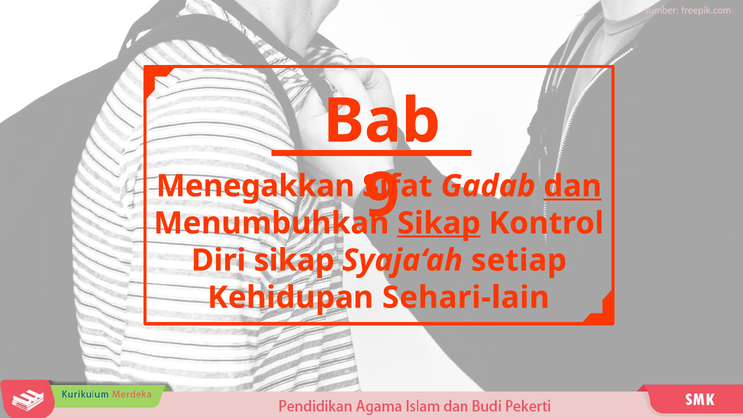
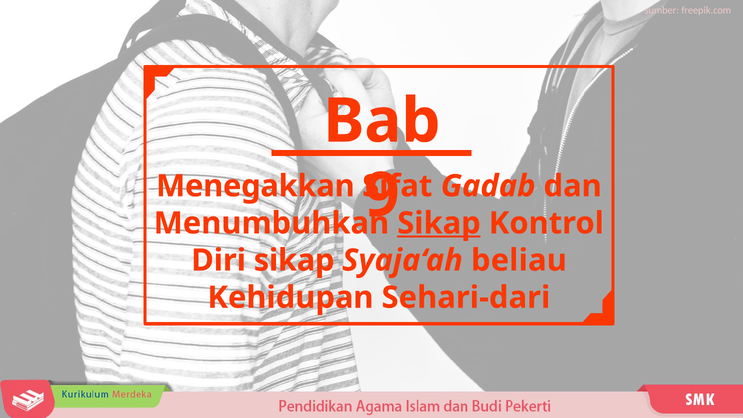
dan underline: present -> none
setiap: setiap -> beliau
Sehari-lain: Sehari-lain -> Sehari-dari
